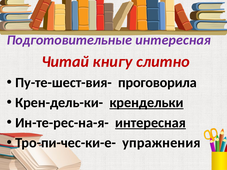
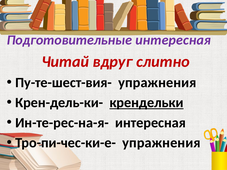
книгу: книгу -> вдруг
Пу-те-шест-вия- проговорила: проговорила -> упражнения
интересная at (151, 123) underline: present -> none
